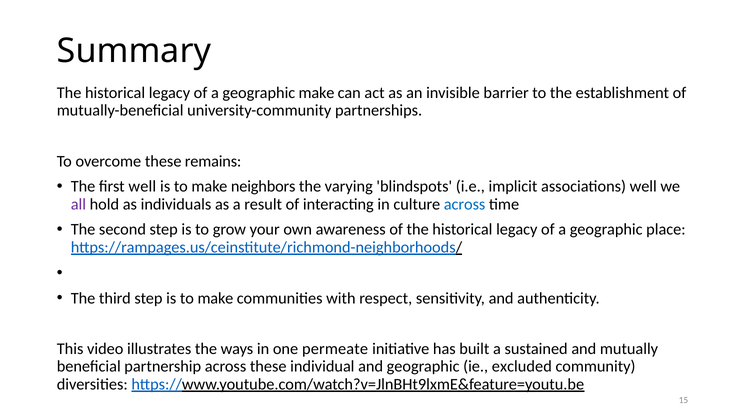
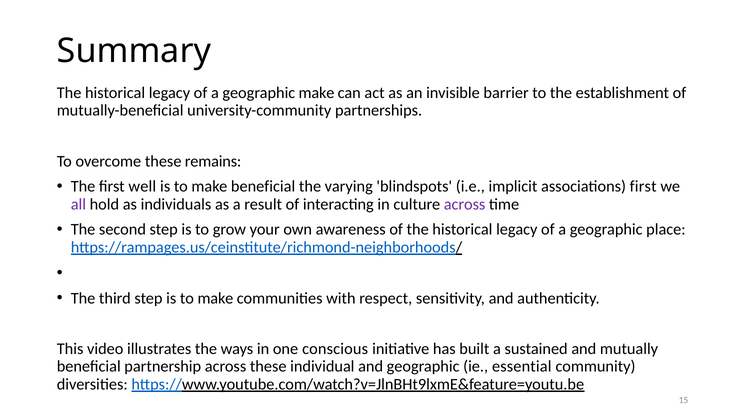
make neighbors: neighbors -> beneficial
associations well: well -> first
across at (465, 204) colour: blue -> purple
permeate: permeate -> conscious
excluded: excluded -> essential
